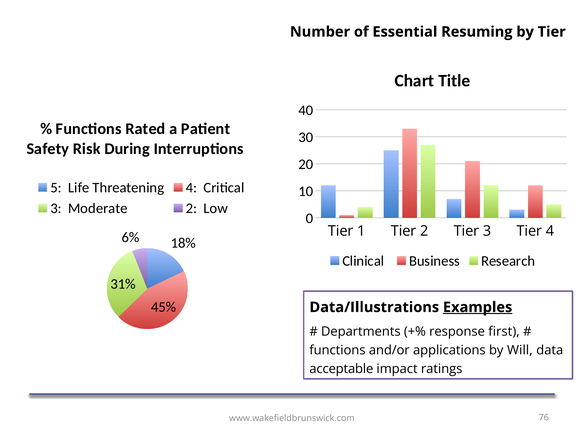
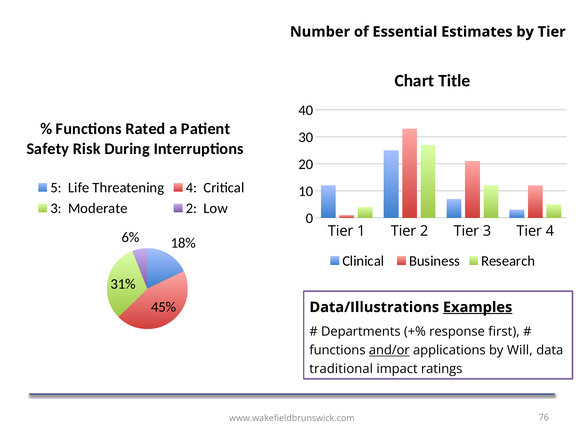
Resuming: Resuming -> Estimates
and/or underline: none -> present
acceptable: acceptable -> traditional
